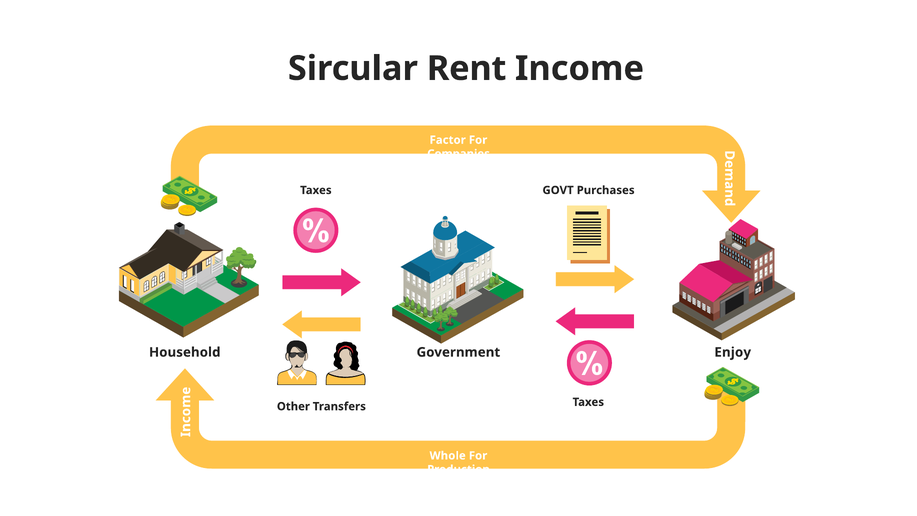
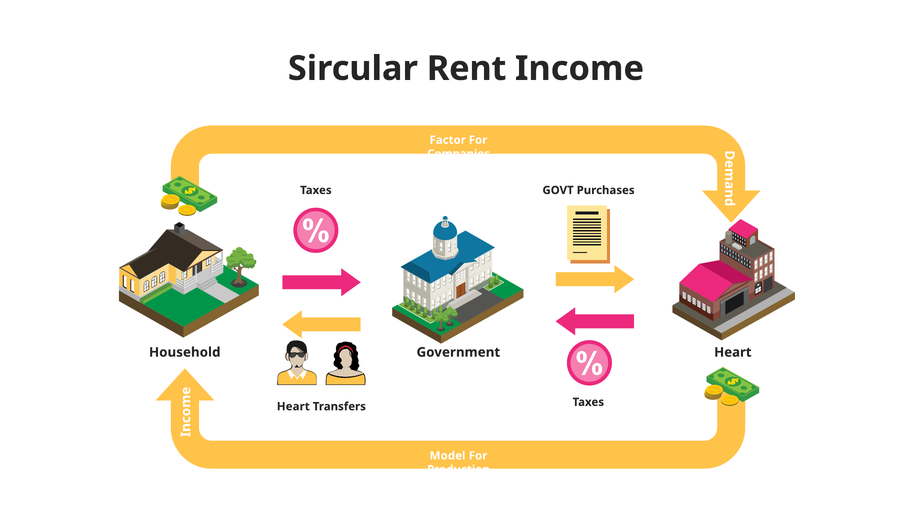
Household Enjoy: Enjoy -> Heart
Other at (293, 406): Other -> Heart
Whole: Whole -> Model
